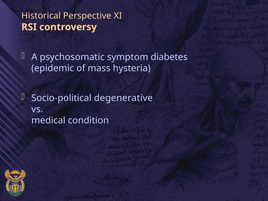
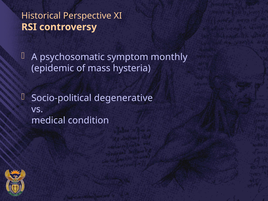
diabetes: diabetes -> monthly
